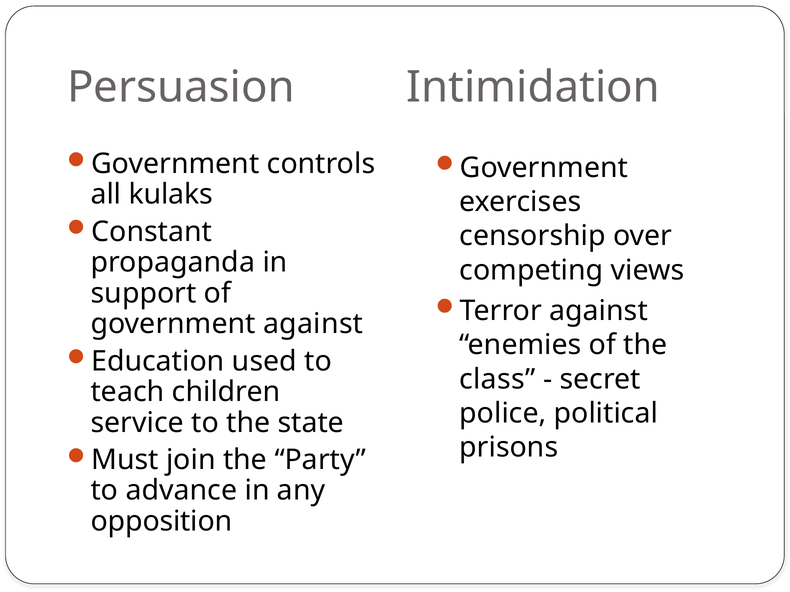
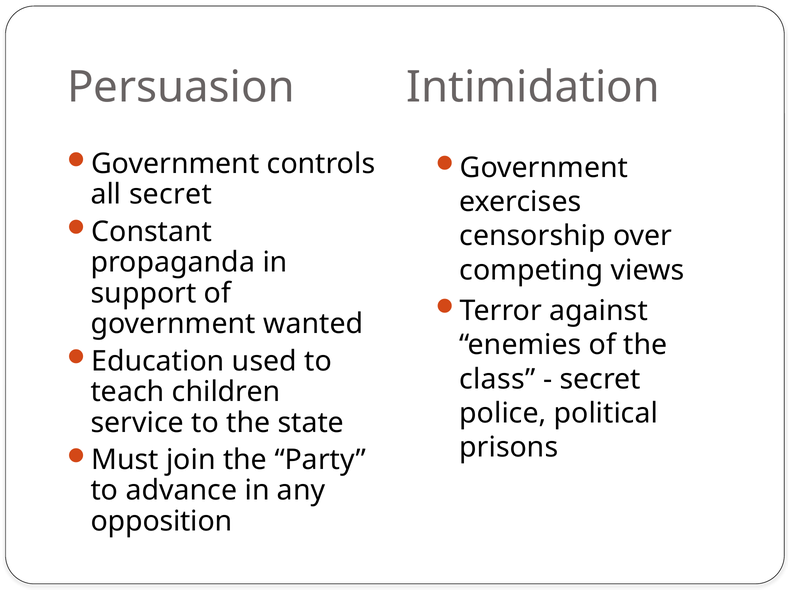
all kulaks: kulaks -> secret
government against: against -> wanted
